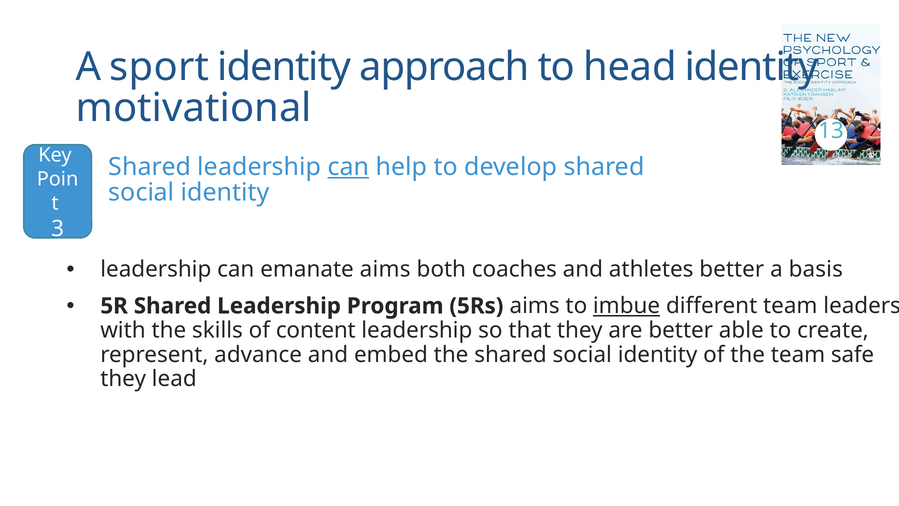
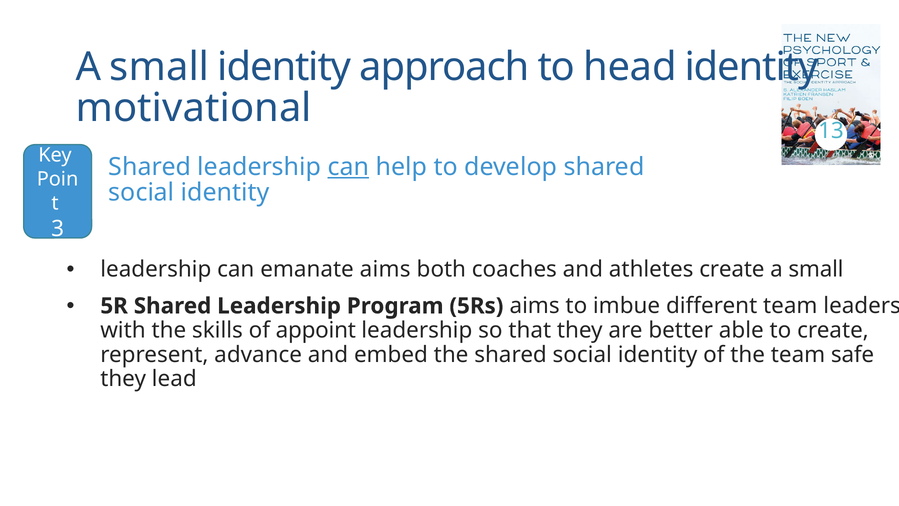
sport at (159, 67): sport -> small
athletes better: better -> create
basis at (816, 269): basis -> small
imbue underline: present -> none
content: content -> appoint
